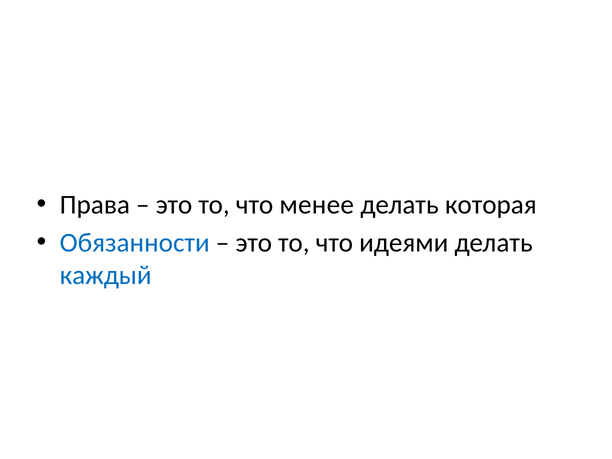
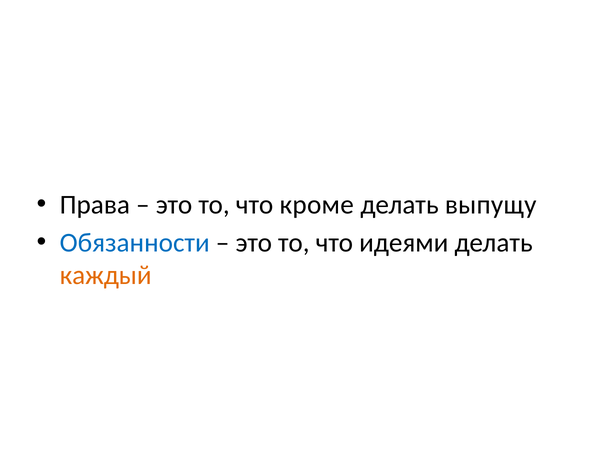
менее: менее -> кроме
которая: которая -> выпущу
каждый colour: blue -> orange
